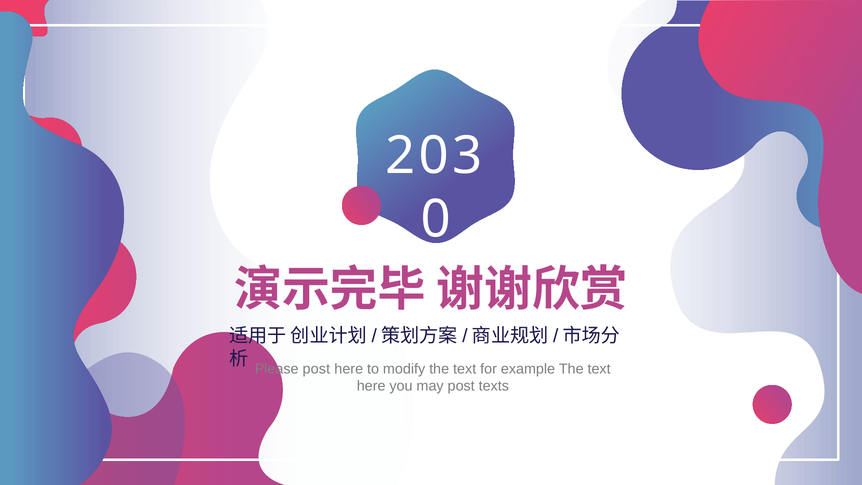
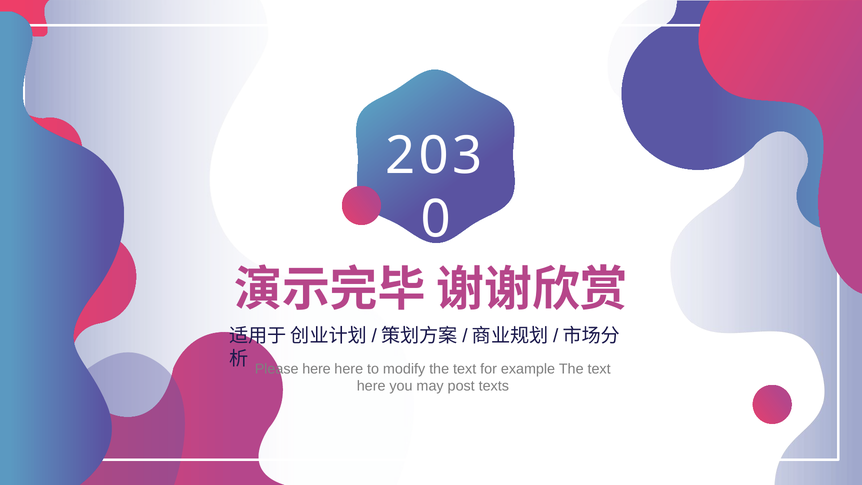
Please post: post -> here
